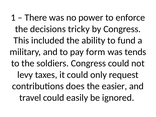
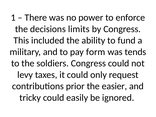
tricky: tricky -> limits
does: does -> prior
travel: travel -> tricky
